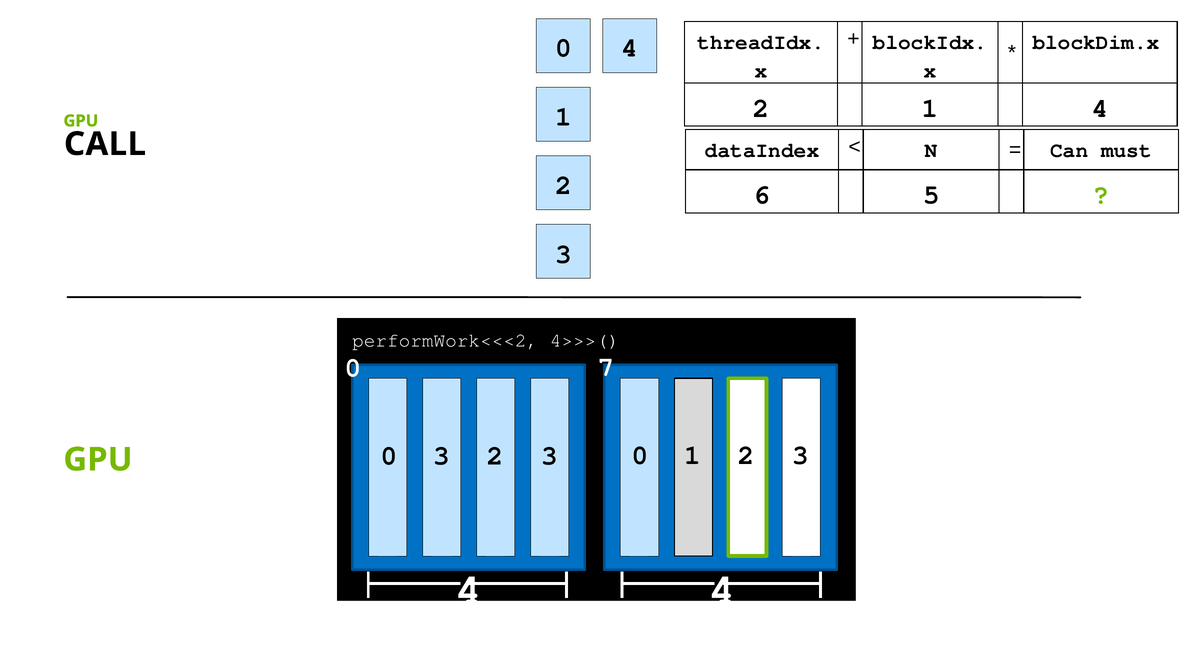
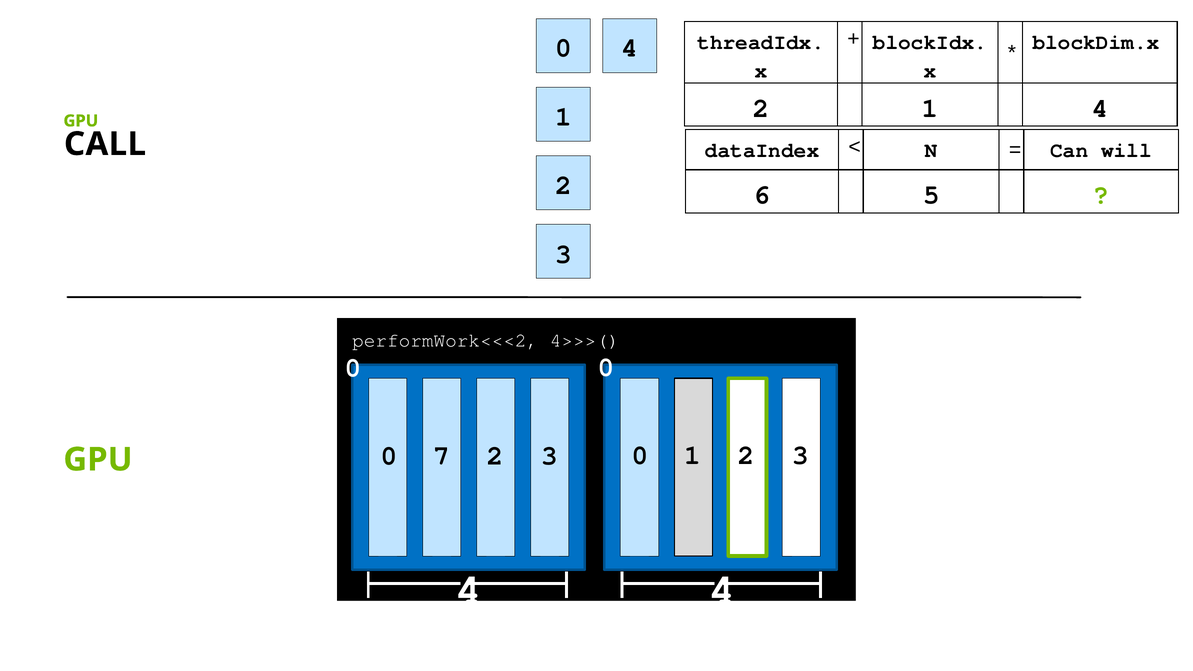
must: must -> will
0 7: 7 -> 0
0 3: 3 -> 7
